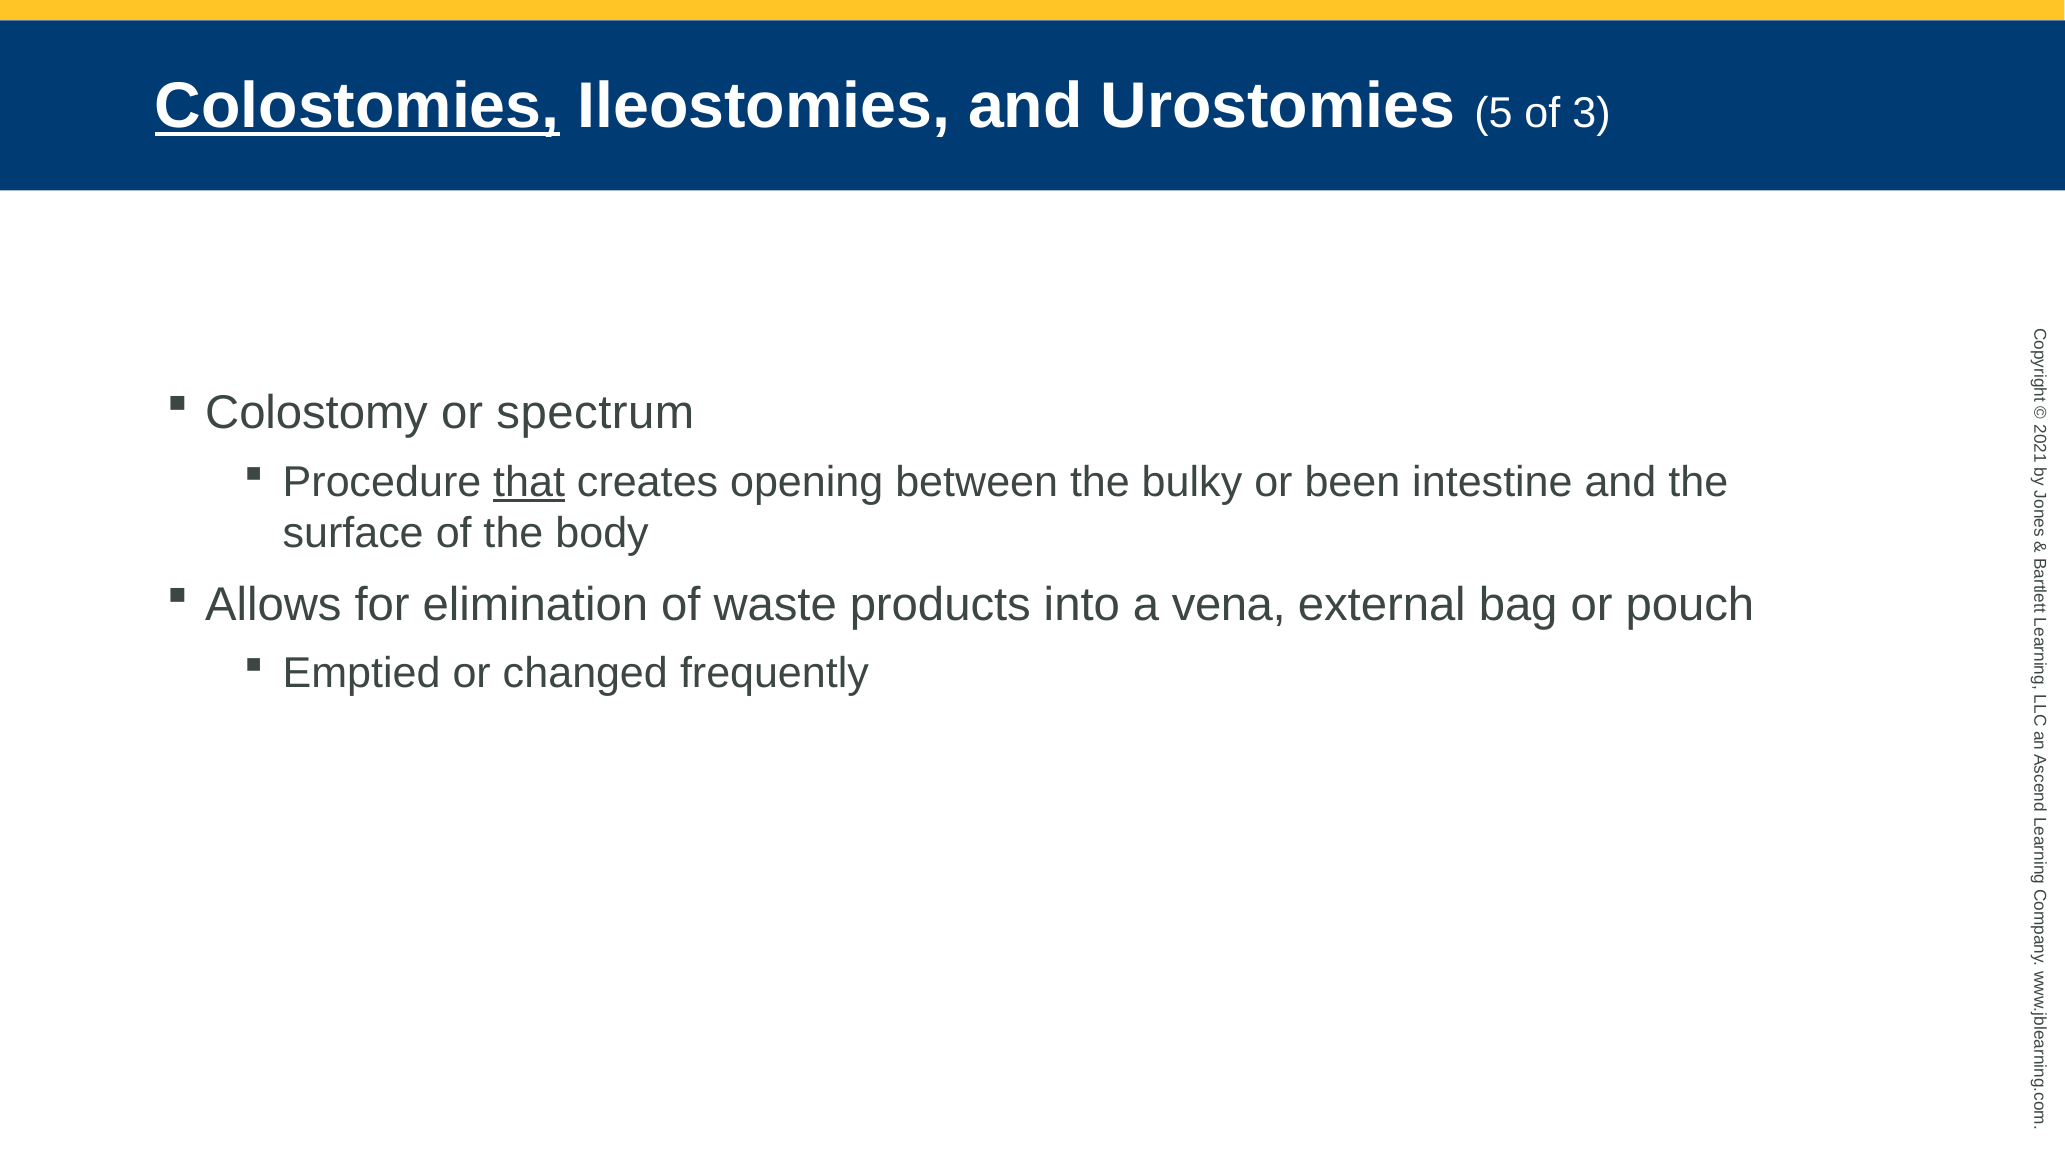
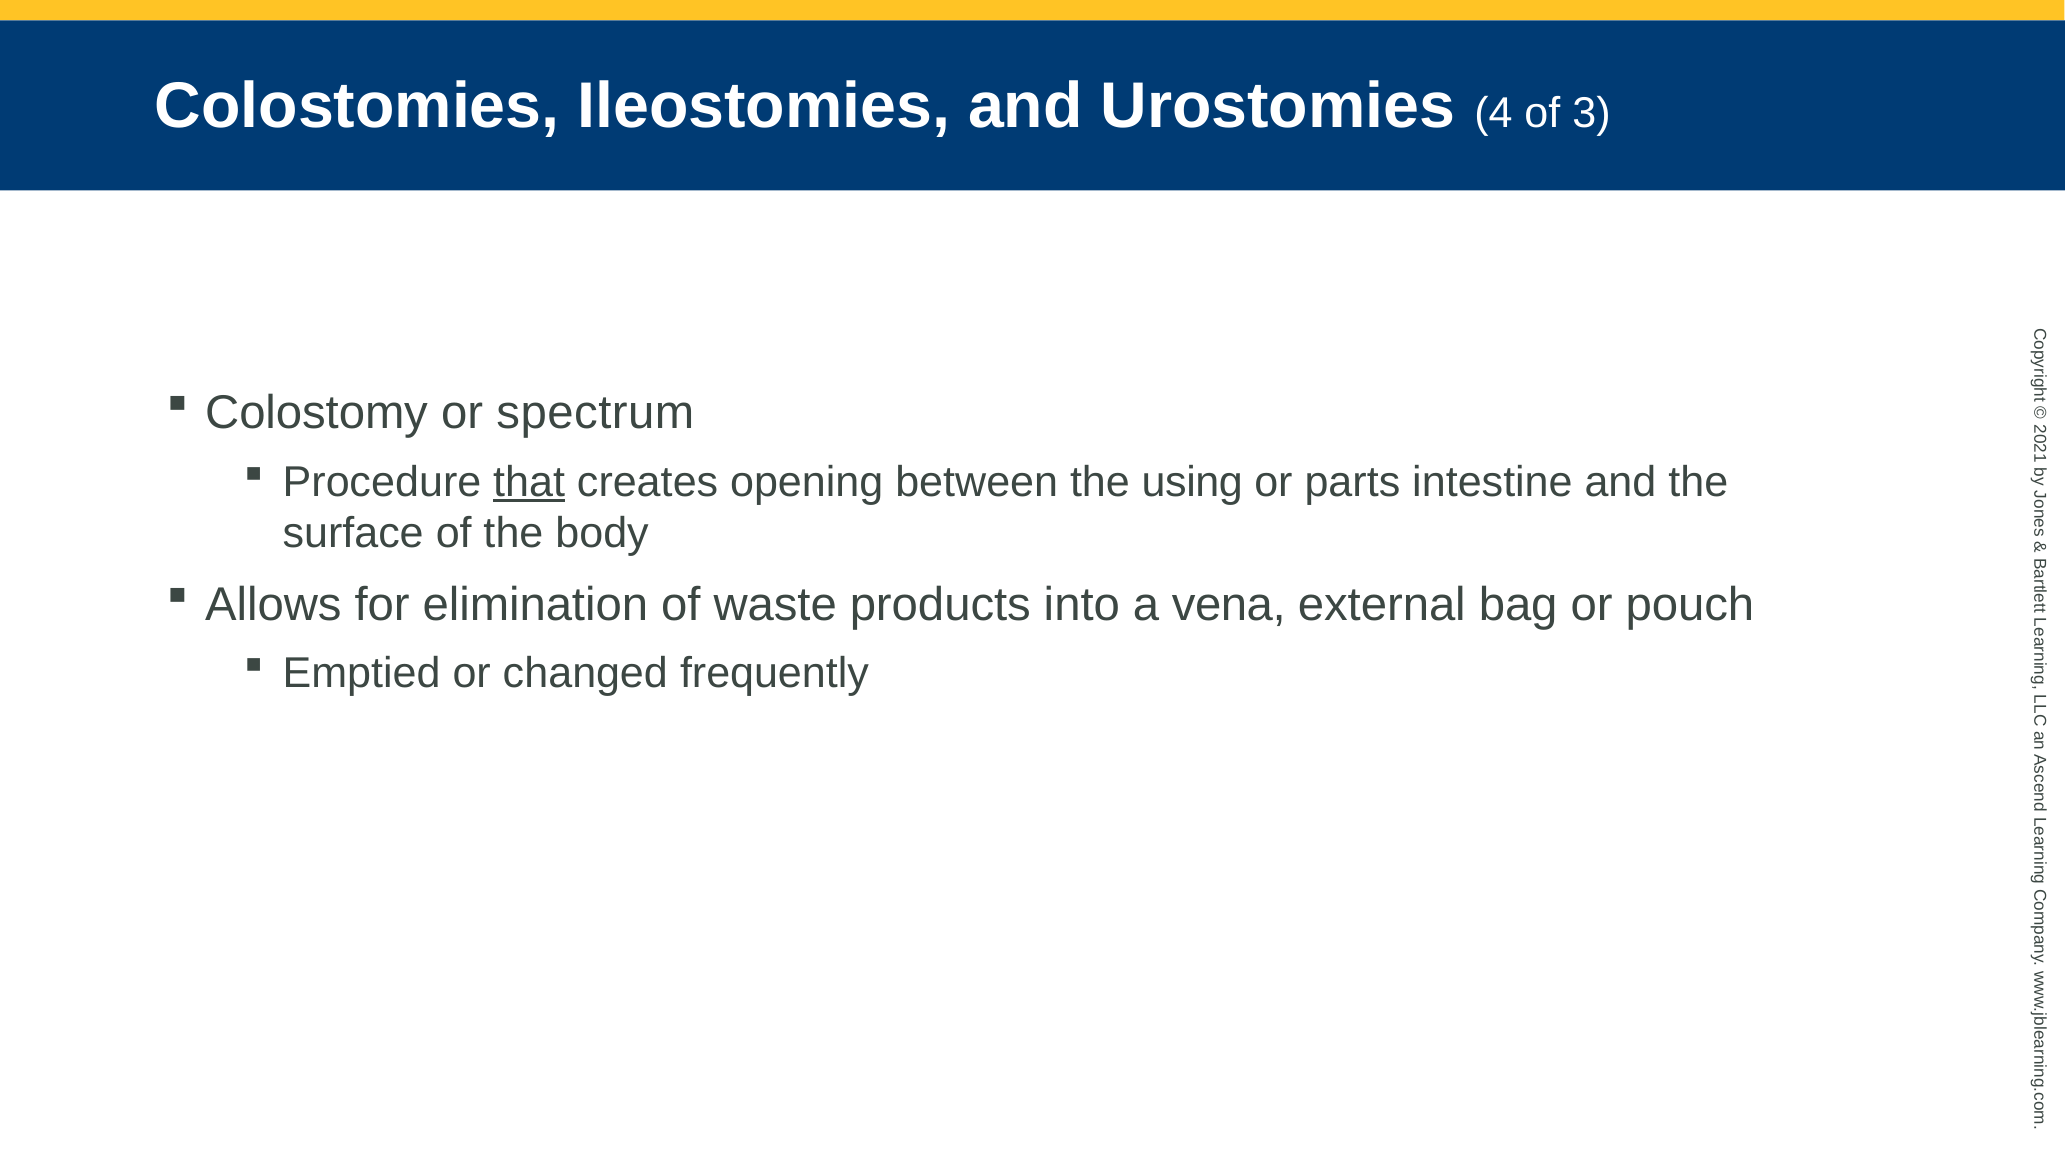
Colostomies underline: present -> none
5: 5 -> 4
bulky: bulky -> using
been: been -> parts
